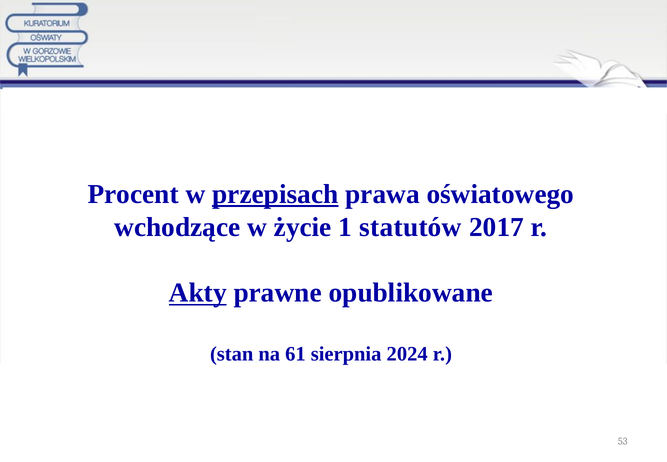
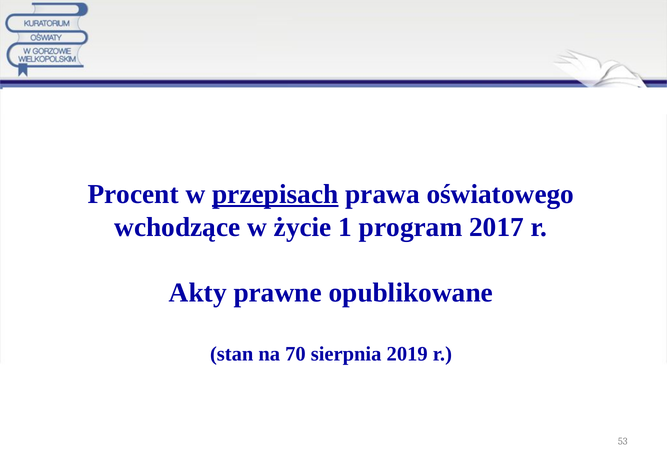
statutów: statutów -> program
Akty underline: present -> none
61: 61 -> 70
2024: 2024 -> 2019
